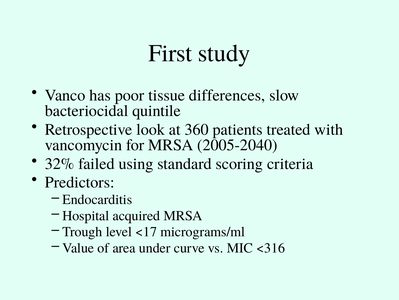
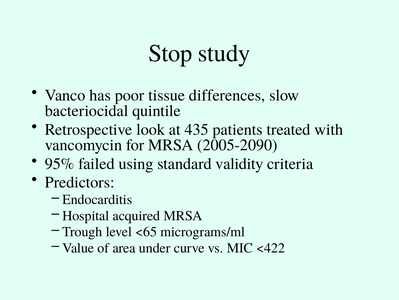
First: First -> Stop
360: 360 -> 435
2005-2040: 2005-2040 -> 2005-2090
32%: 32% -> 95%
scoring: scoring -> validity
<17: <17 -> <65
<316: <316 -> <422
